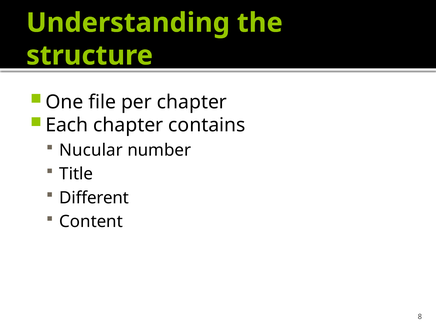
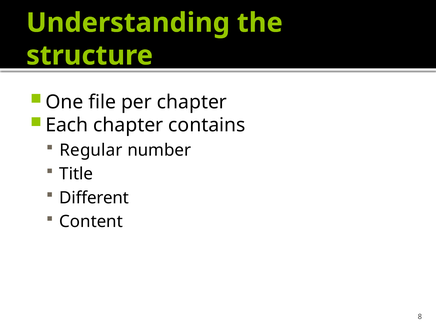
Nucular: Nucular -> Regular
